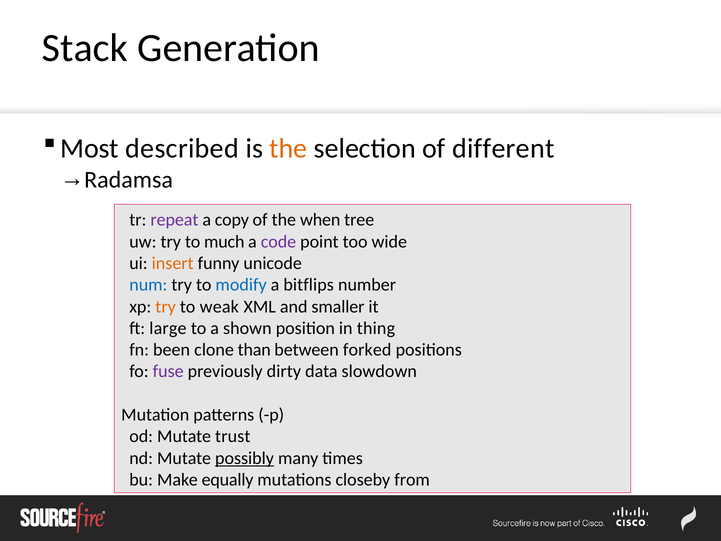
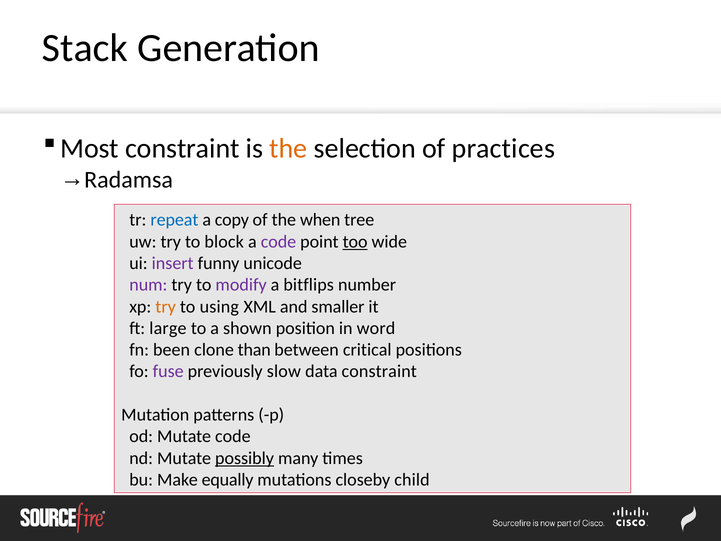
Most described: described -> constraint
different: different -> practices
repeat colour: purple -> blue
much: much -> block
too underline: none -> present
insert colour: orange -> purple
num colour: blue -> purple
modify colour: blue -> purple
weak: weak -> using
thing: thing -> word
forked: forked -> critical
dirty: dirty -> slow
data slowdown: slowdown -> constraint
Mutate trust: trust -> code
from: from -> child
